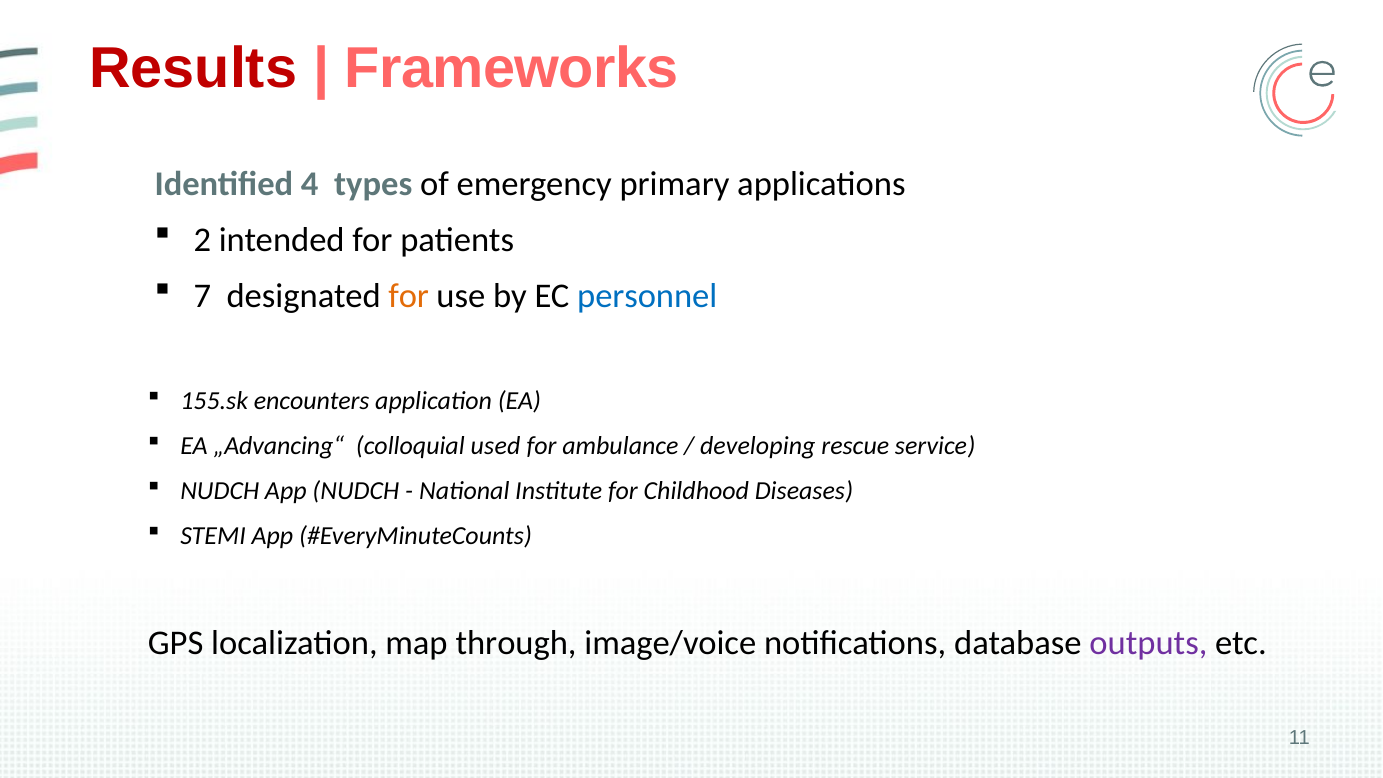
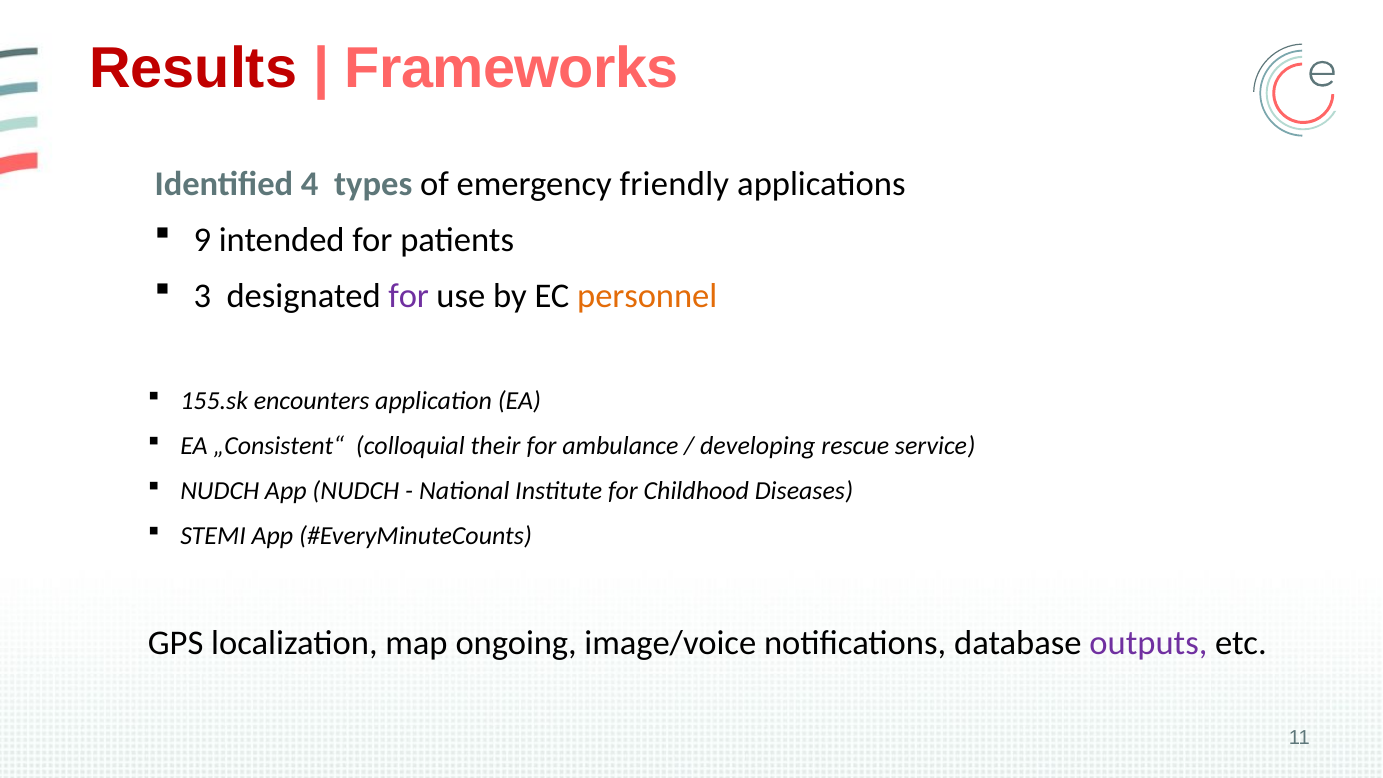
primary: primary -> friendly
2: 2 -> 9
7: 7 -> 3
for at (409, 296) colour: orange -> purple
personnel colour: blue -> orange
„Advancing“: „Advancing“ -> „Consistent“
used: used -> their
through: through -> ongoing
